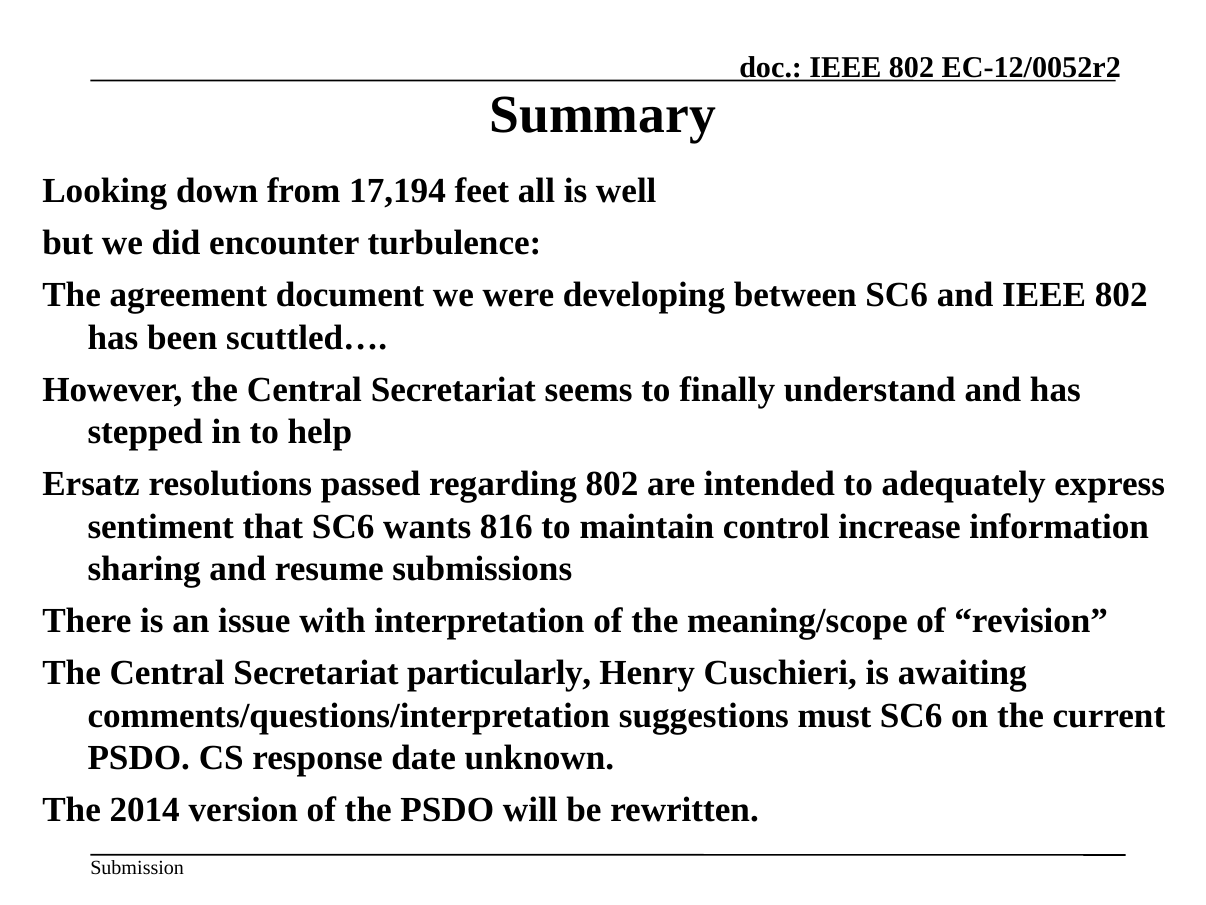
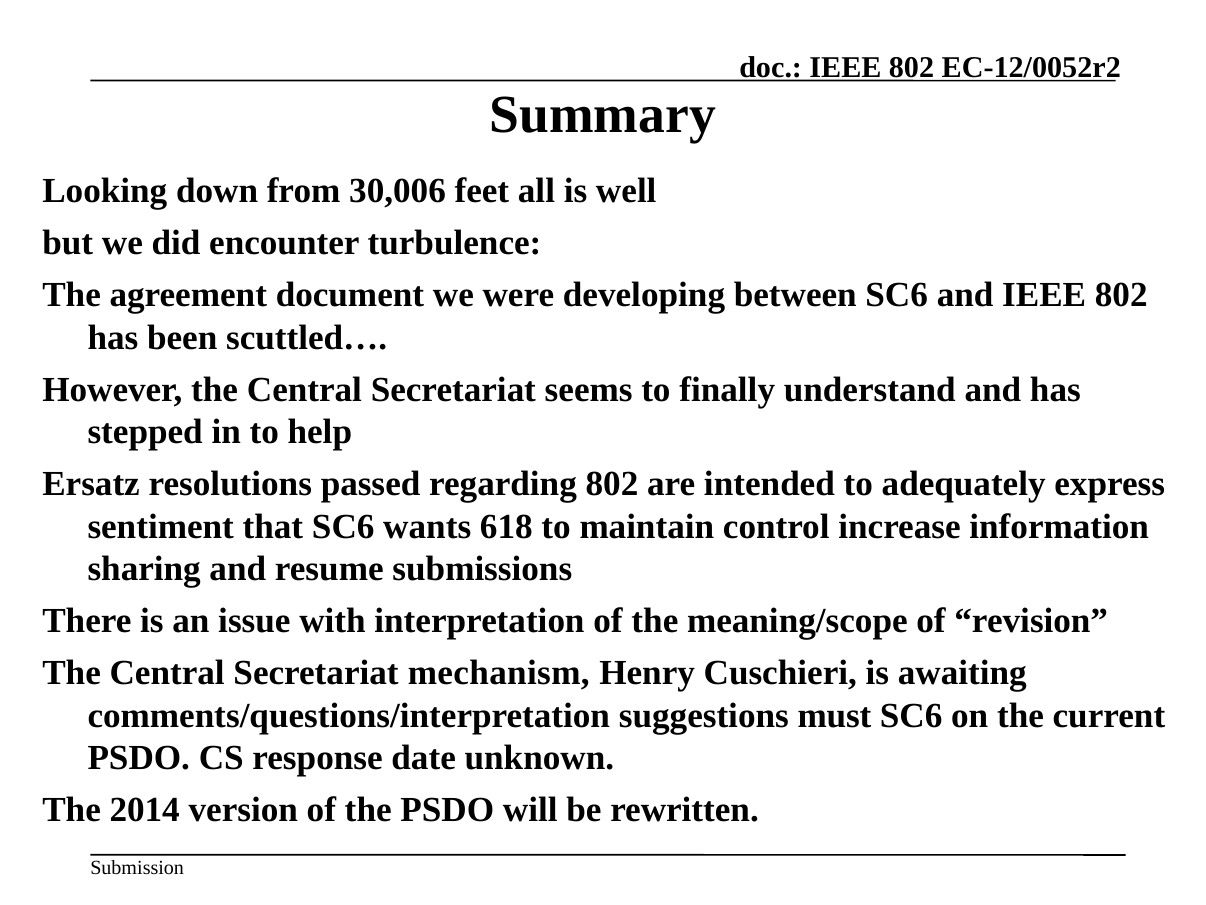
17,194: 17,194 -> 30,006
816: 816 -> 618
particularly: particularly -> mechanism
